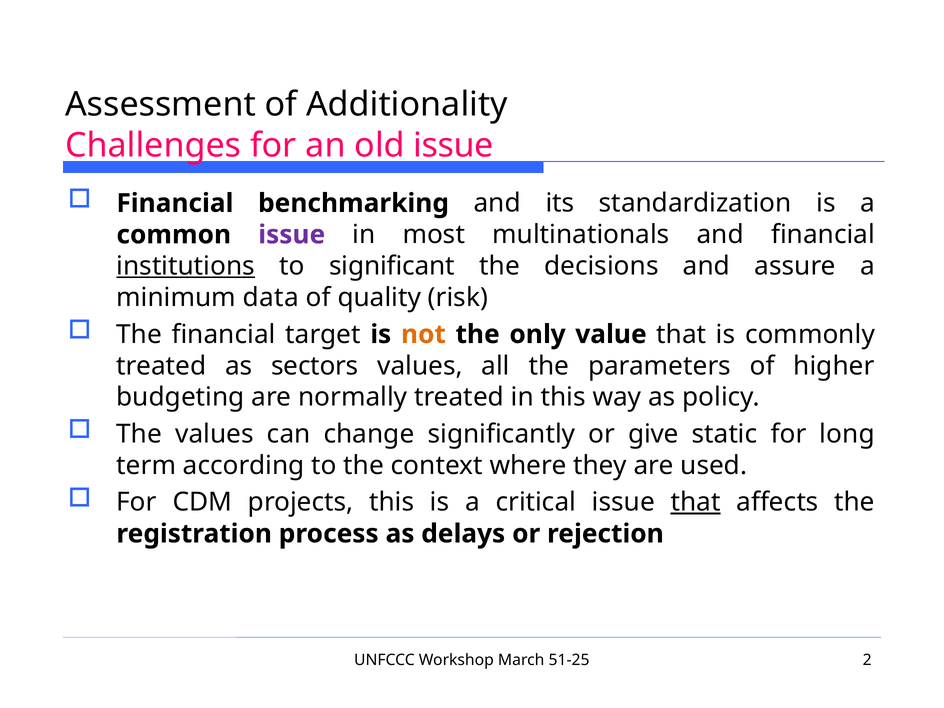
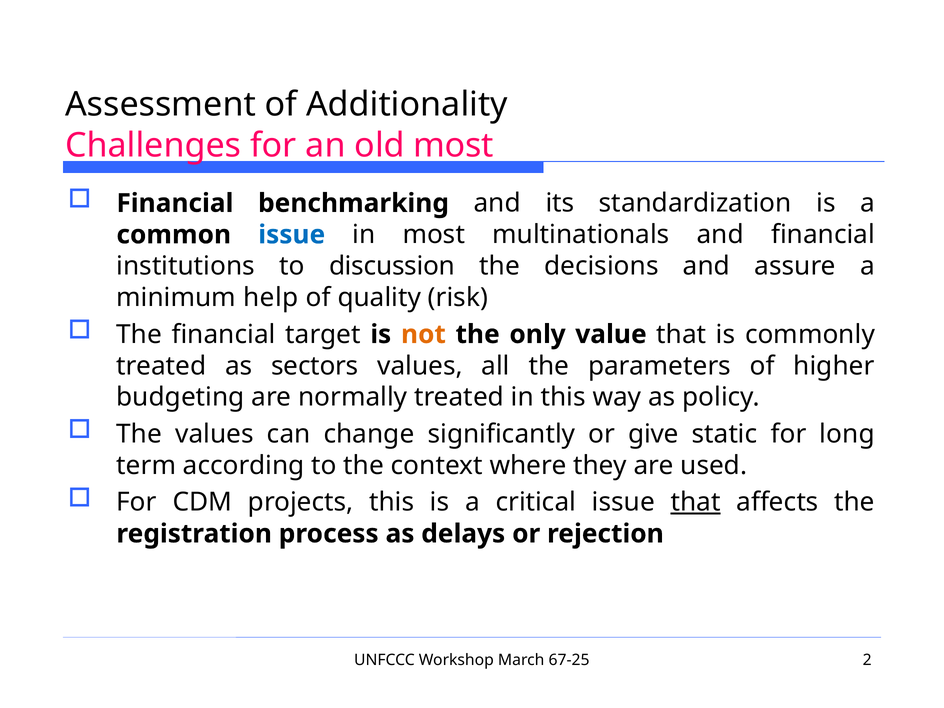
old issue: issue -> most
issue at (292, 235) colour: purple -> blue
institutions underline: present -> none
significant: significant -> discussion
data: data -> help
51-25: 51-25 -> 67-25
